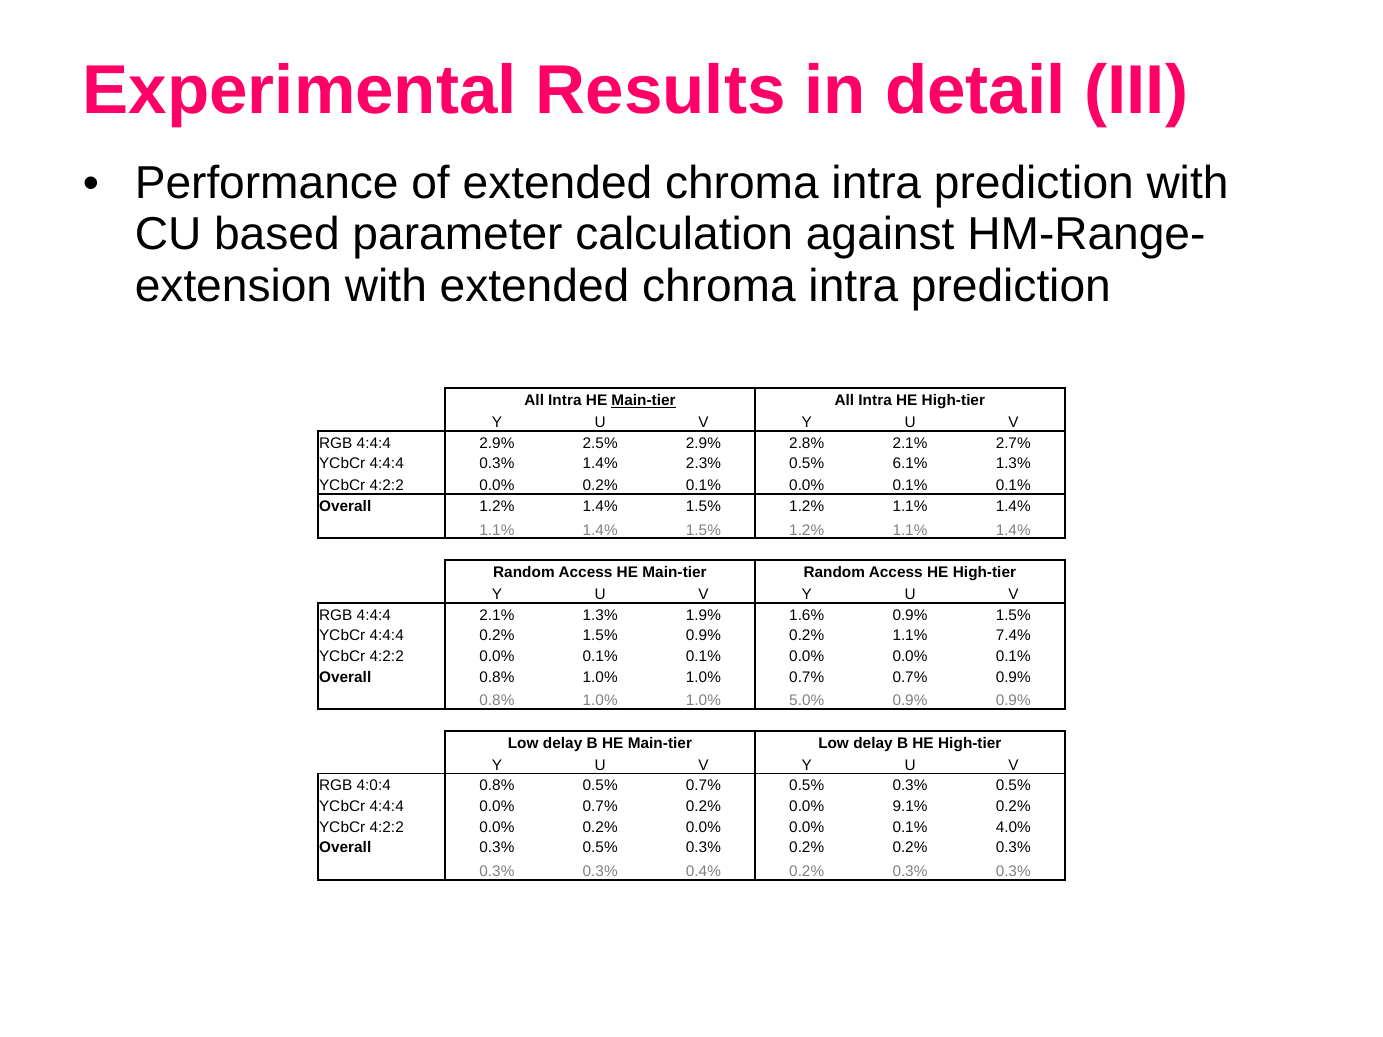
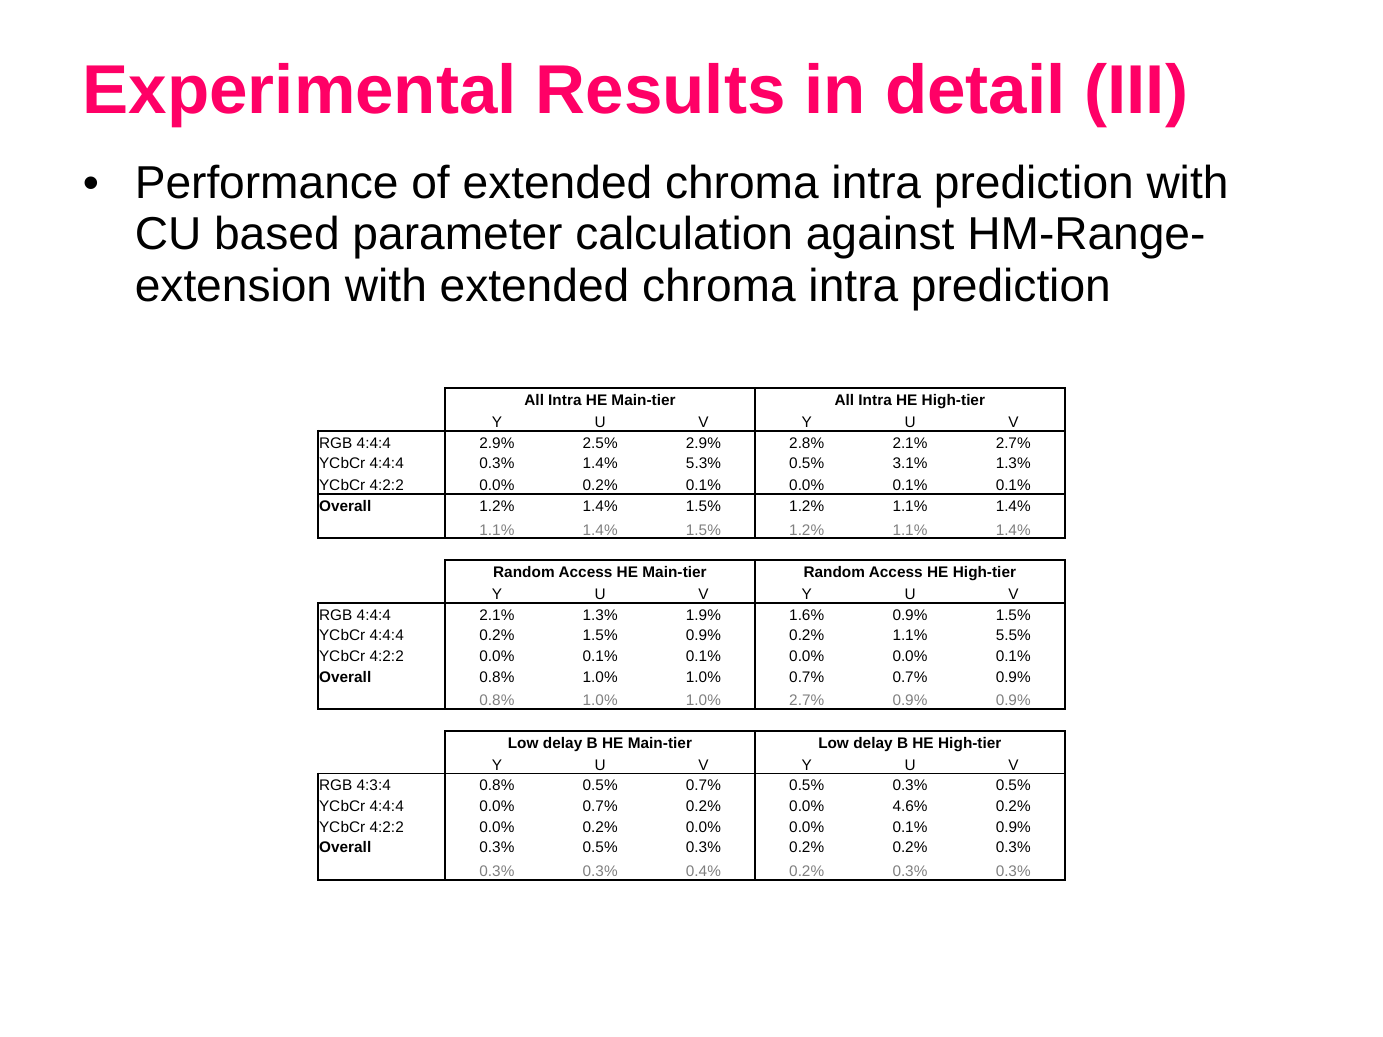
Main-tier at (644, 401) underline: present -> none
2.3%: 2.3% -> 5.3%
6.1%: 6.1% -> 3.1%
7.4%: 7.4% -> 5.5%
1.0% 5.0%: 5.0% -> 2.7%
4:0:4: 4:0:4 -> 4:3:4
9.1%: 9.1% -> 4.6%
0.1% 4.0%: 4.0% -> 0.9%
